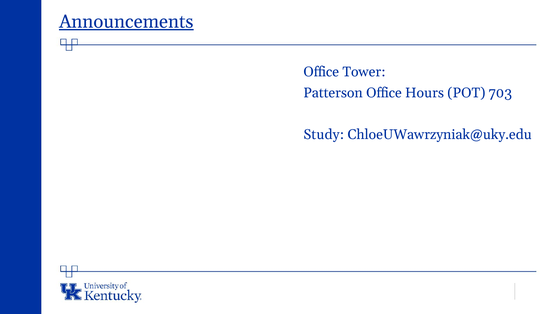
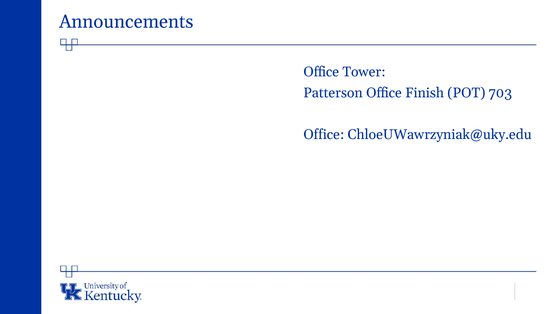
Announcements underline: present -> none
Hours: Hours -> Finish
Study at (324, 135): Study -> Office
